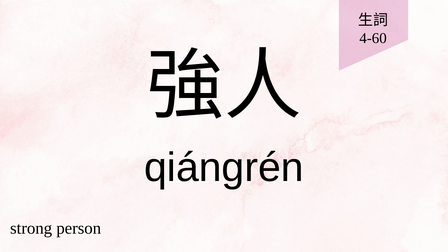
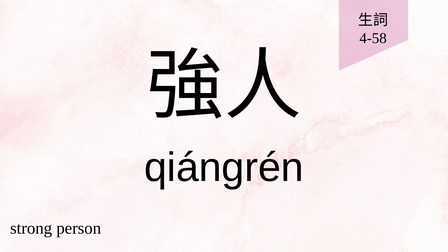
4-60: 4-60 -> 4-58
